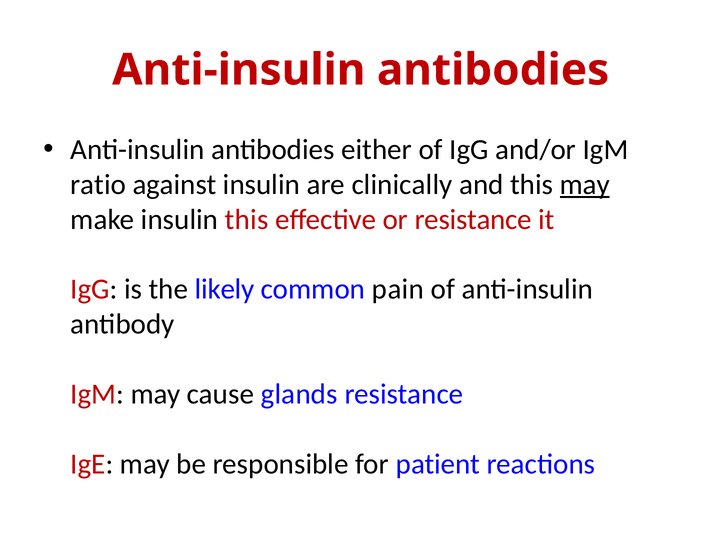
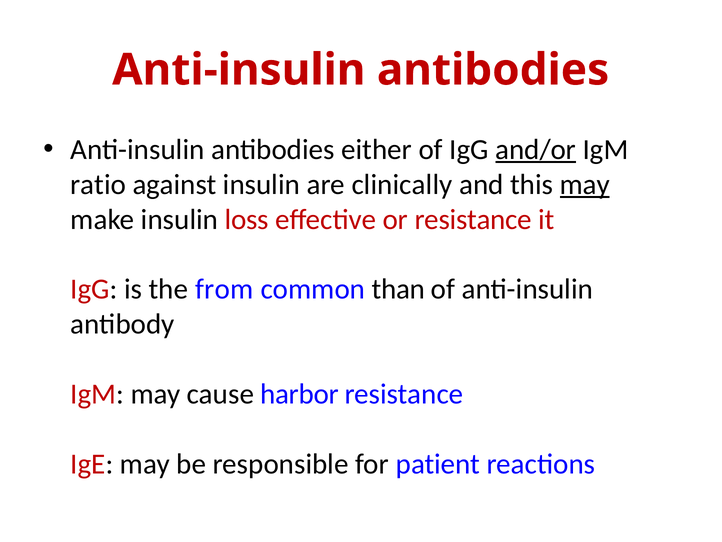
and/or underline: none -> present
insulin this: this -> loss
likely: likely -> from
pain: pain -> than
glands: glands -> harbor
